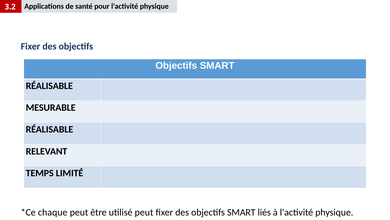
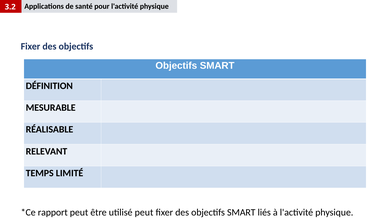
RÉALISABLE at (49, 86): RÉALISABLE -> DÉFINITION
chaque: chaque -> rapport
